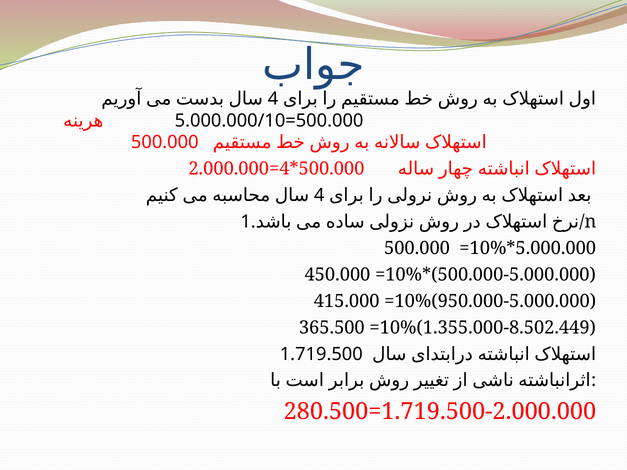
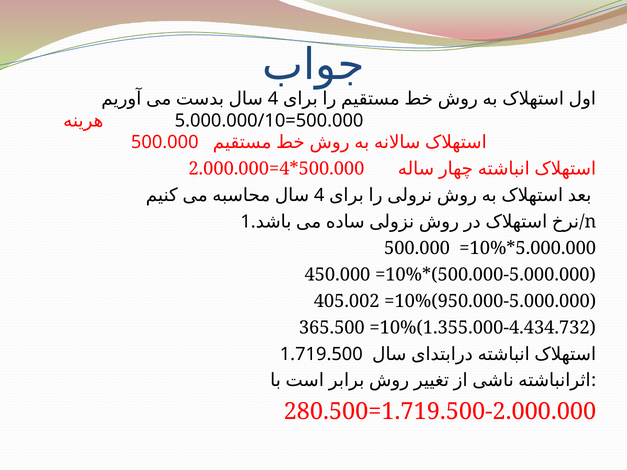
415.000: 415.000 -> 405.002
=10%(1.355.000-8.502.449: =10%(1.355.000-8.502.449 -> =10%(1.355.000-4.434.732
